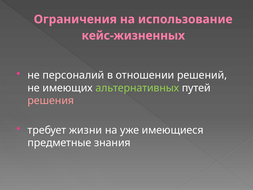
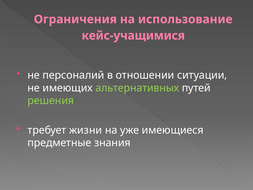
кейс-жизненных: кейс-жизненных -> кейс-учащимися
решений: решений -> ситуации
решения colour: pink -> light green
